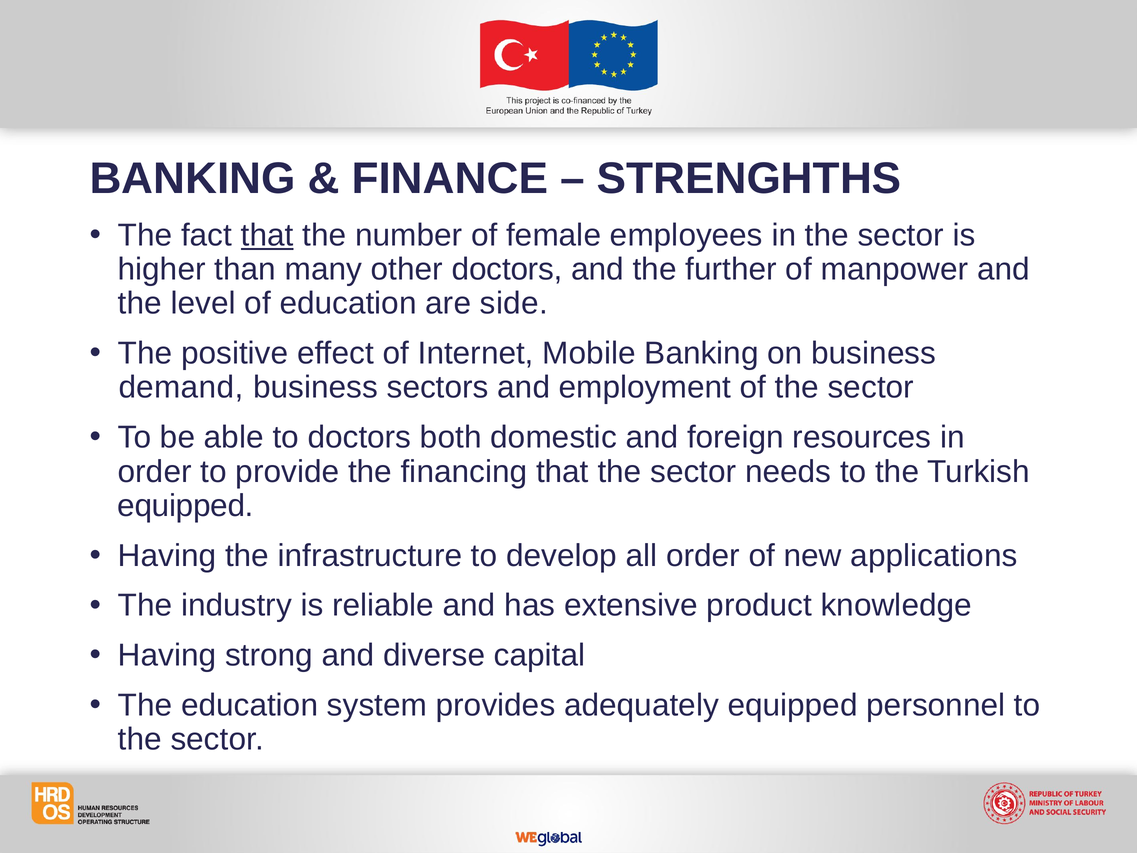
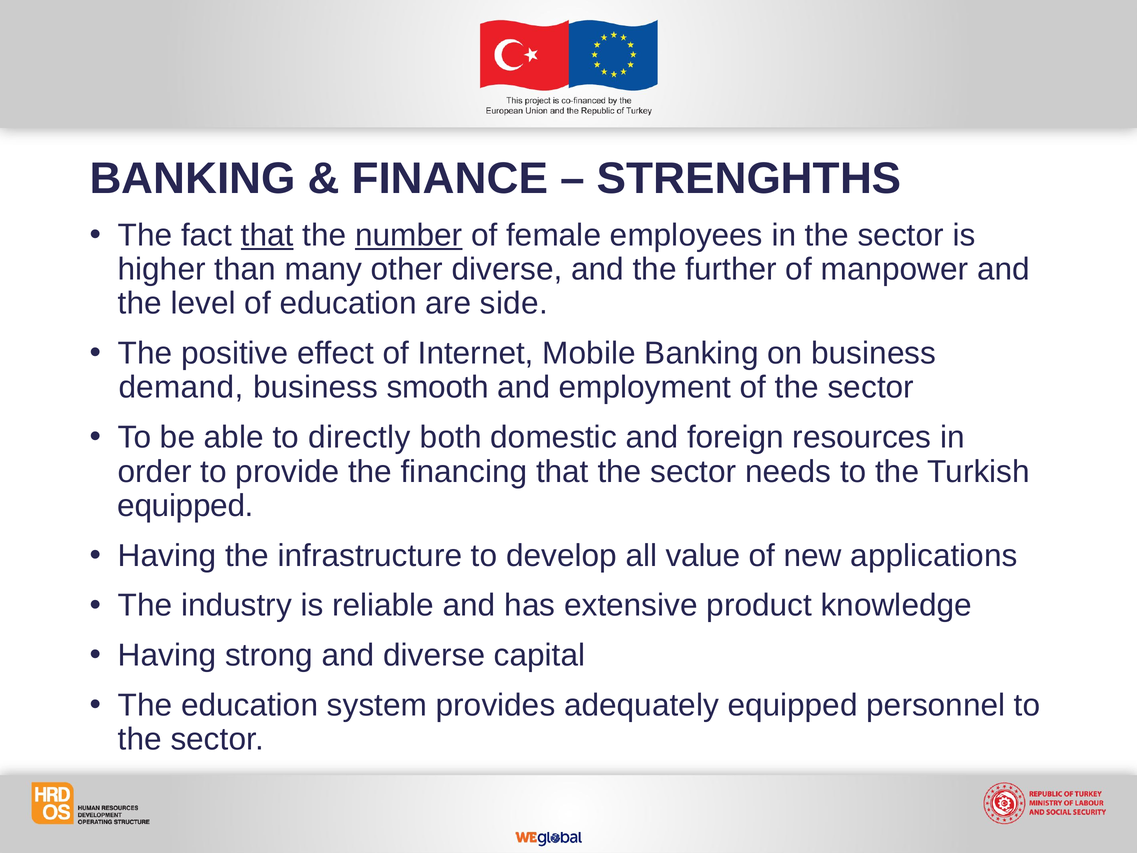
number underline: none -> present
other doctors: doctors -> diverse
sectors: sectors -> smooth
to doctors: doctors -> directly
all order: order -> value
